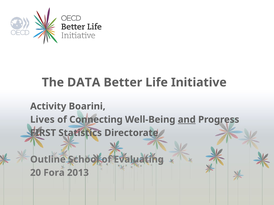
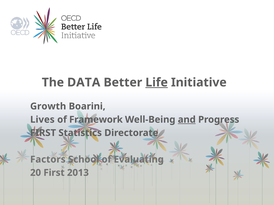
Life underline: none -> present
Activity: Activity -> Growth
Connecting: Connecting -> Framework
Outline: Outline -> Factors
20 Fora: Fora -> First
